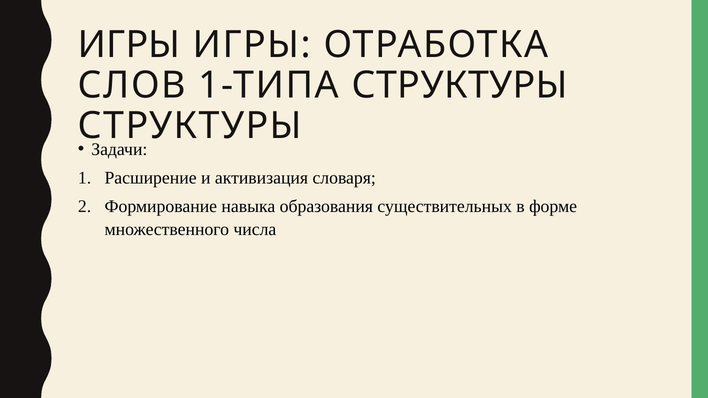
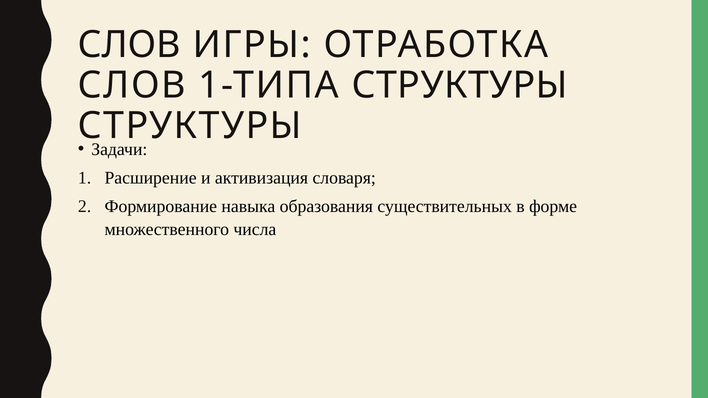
ИГРЫ at (129, 45): ИГРЫ -> СЛОВ
